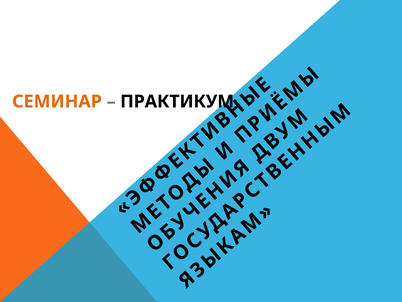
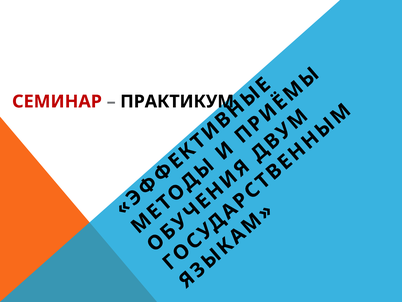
СЕМИНАР colour: orange -> red
